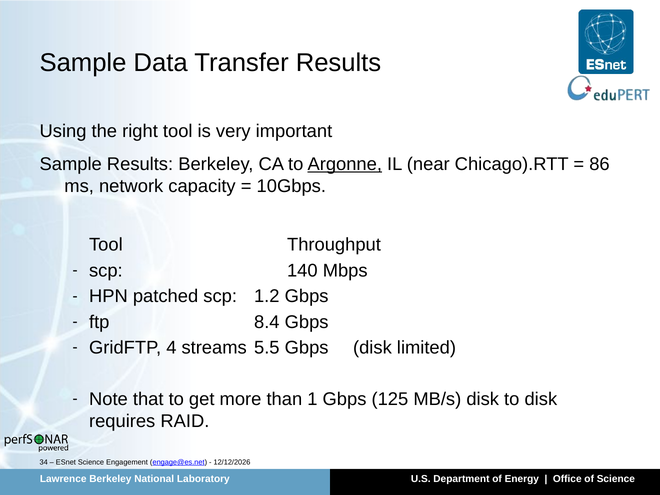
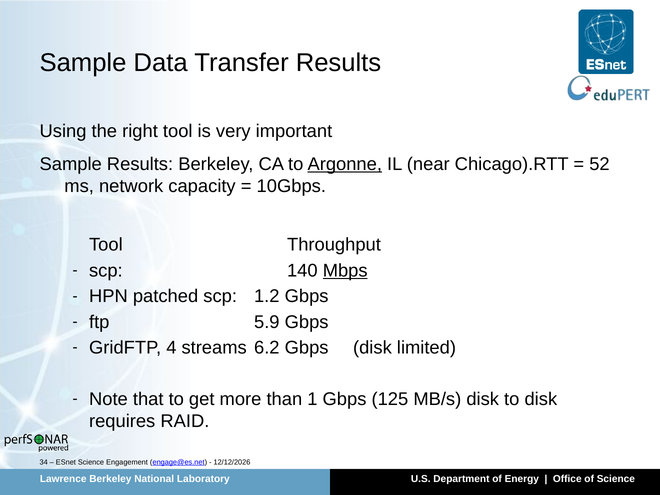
86: 86 -> 52
Mbps underline: none -> present
8.4: 8.4 -> 5.9
5.5: 5.5 -> 6.2
